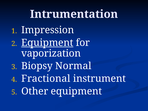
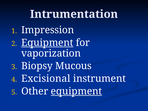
Normal: Normal -> Mucous
Fractional: Fractional -> Excisional
equipment at (76, 91) underline: none -> present
